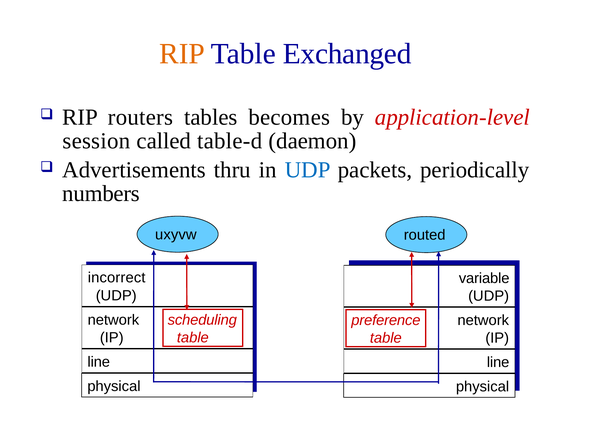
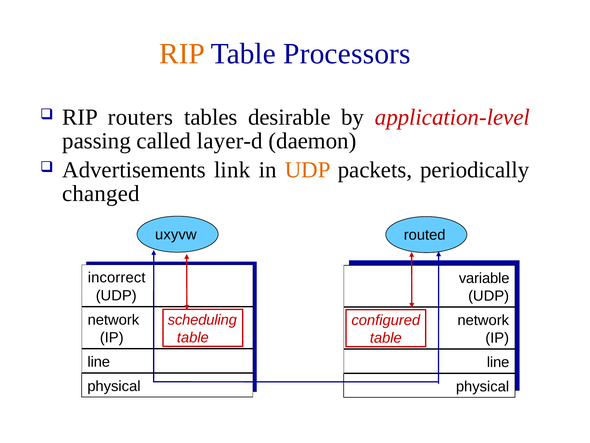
Exchanged: Exchanged -> Processors
becomes: becomes -> desirable
session: session -> passing
table-d: table-d -> layer-d
thru: thru -> link
UDP at (308, 170) colour: blue -> orange
numbers: numbers -> changed
preference: preference -> configured
